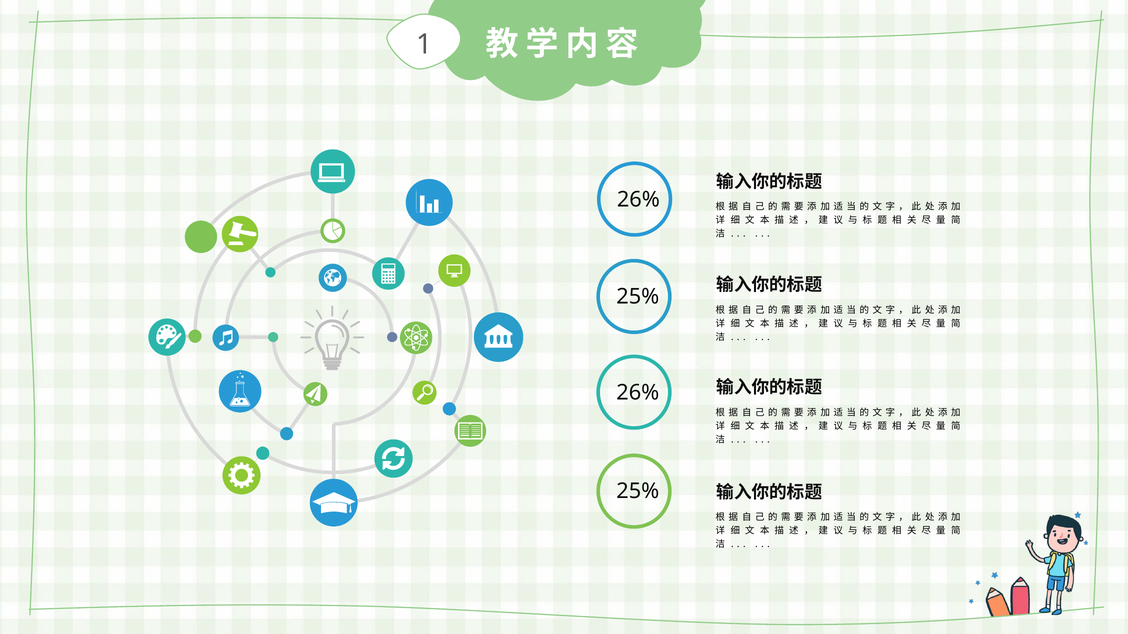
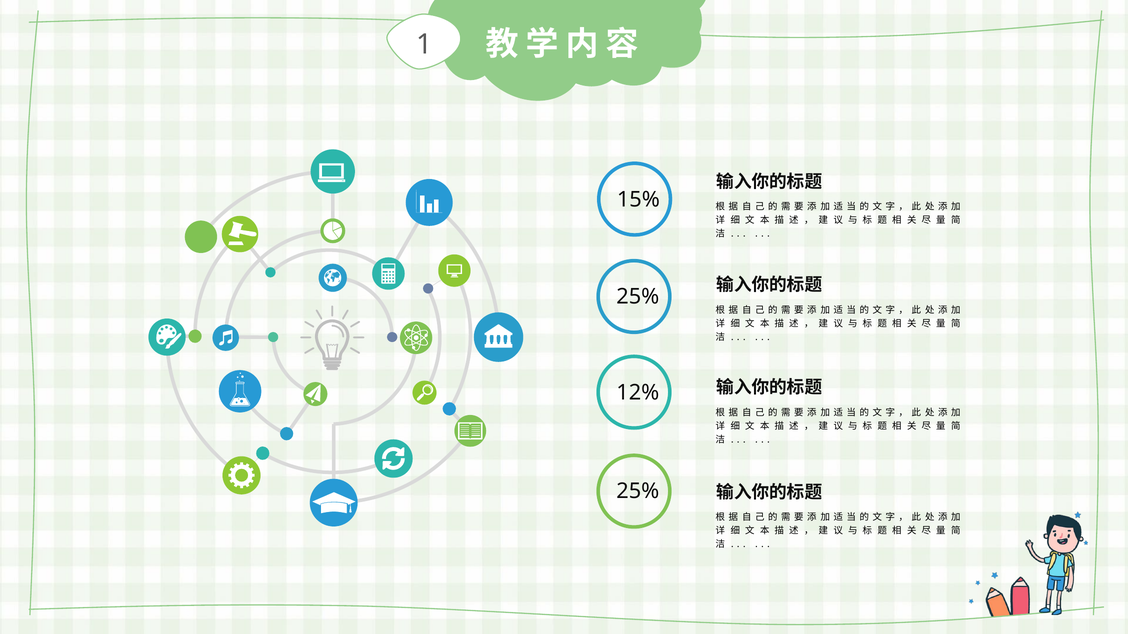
26% at (638, 199): 26% -> 15%
26% at (638, 393): 26% -> 12%
